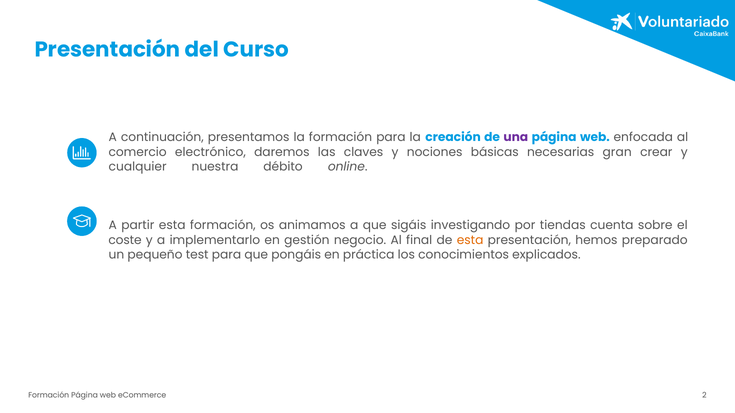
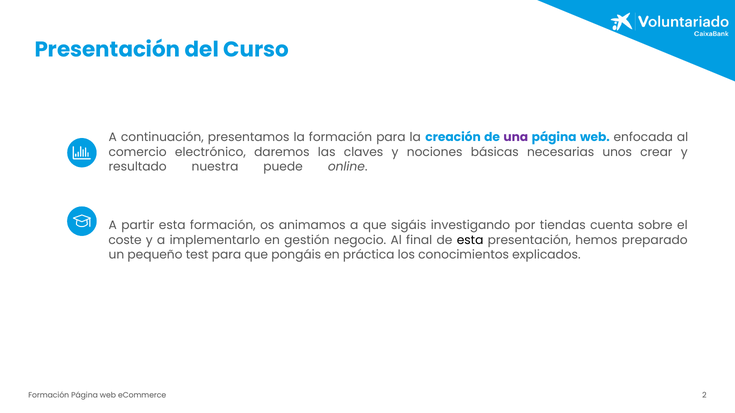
gran: gran -> unos
cualquier: cualquier -> resultado
débito: débito -> puede
esta at (470, 240) colour: orange -> black
